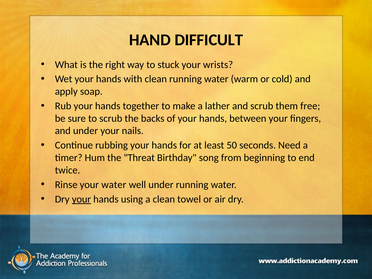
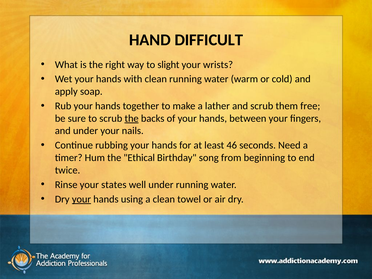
stuck: stuck -> slight
the at (132, 118) underline: none -> present
50: 50 -> 46
Threat: Threat -> Ethical
your water: water -> states
